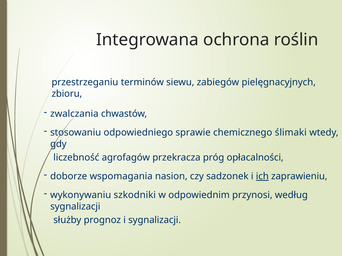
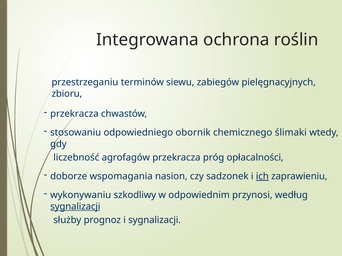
zwalczania at (74, 114): zwalczania -> przekracza
sprawie: sprawie -> obornik
szkodniki: szkodniki -> szkodliwy
sygnalizacji at (75, 207) underline: none -> present
